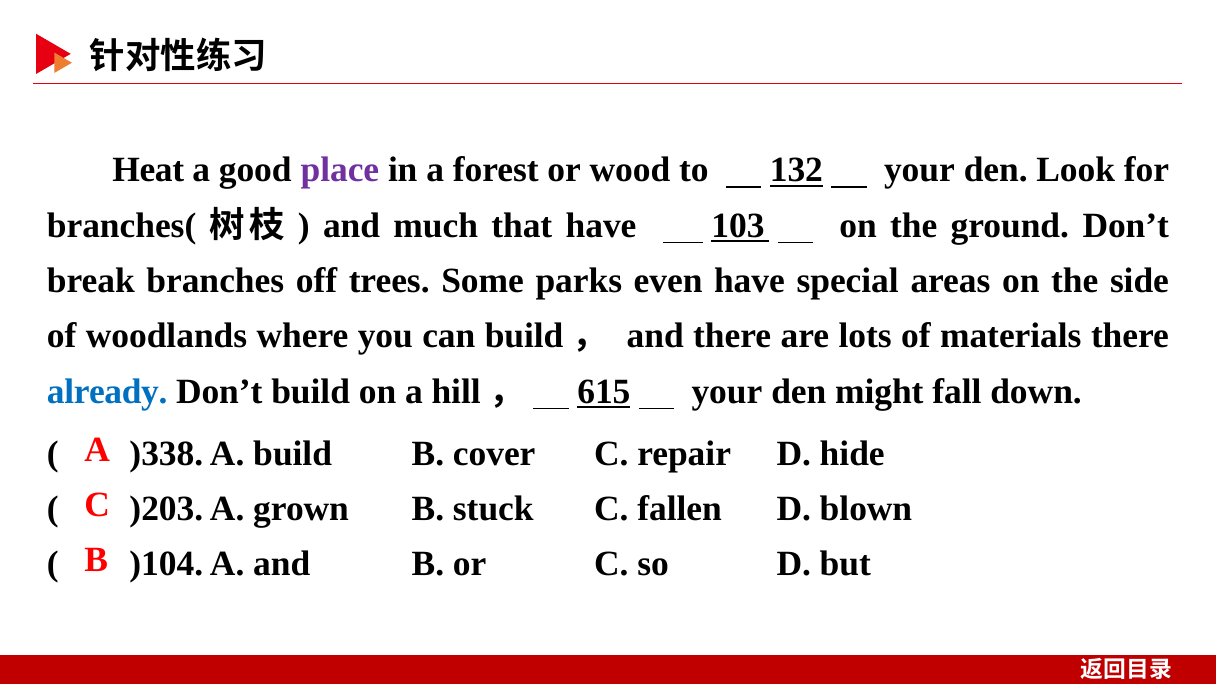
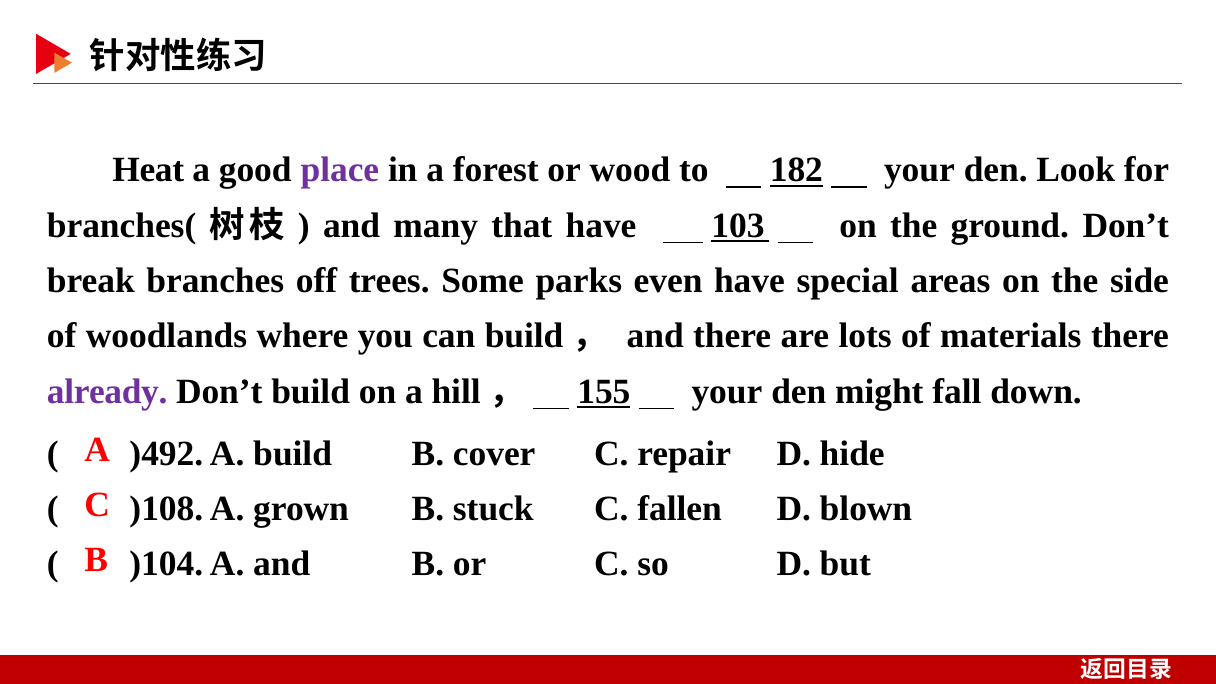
132: 132 -> 182
much: much -> many
already colour: blue -> purple
615: 615 -> 155
)338: )338 -> )492
)203: )203 -> )108
